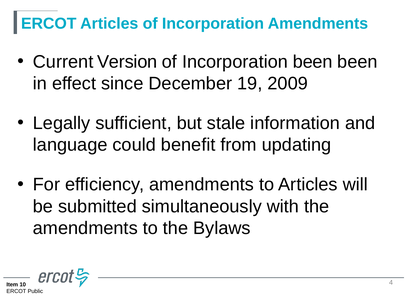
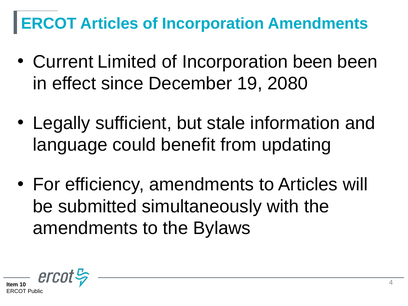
Version: Version -> Limited
2009: 2009 -> 2080
